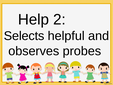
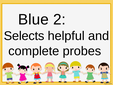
Help: Help -> Blue
observes: observes -> complete
